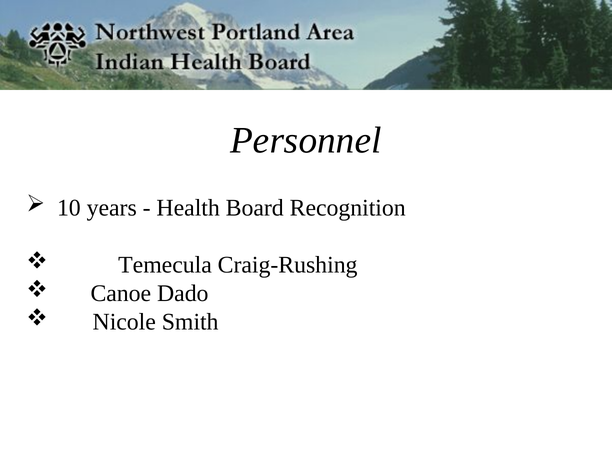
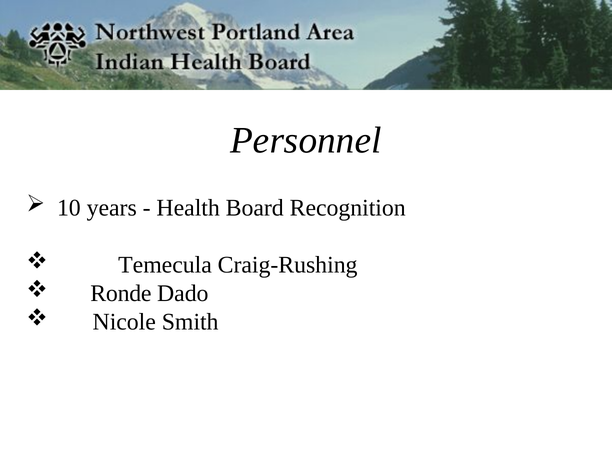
Canoe: Canoe -> Ronde
